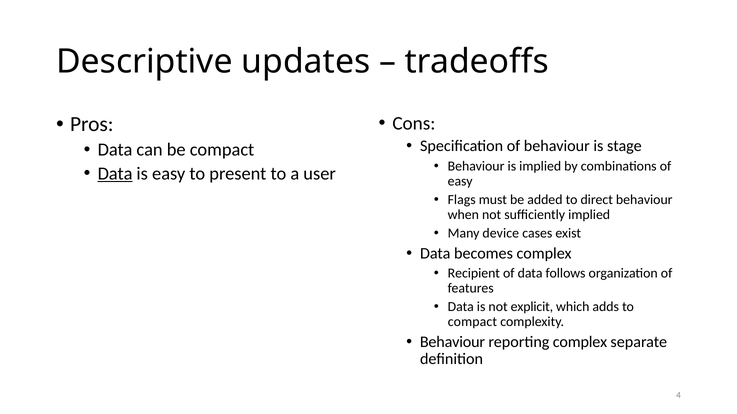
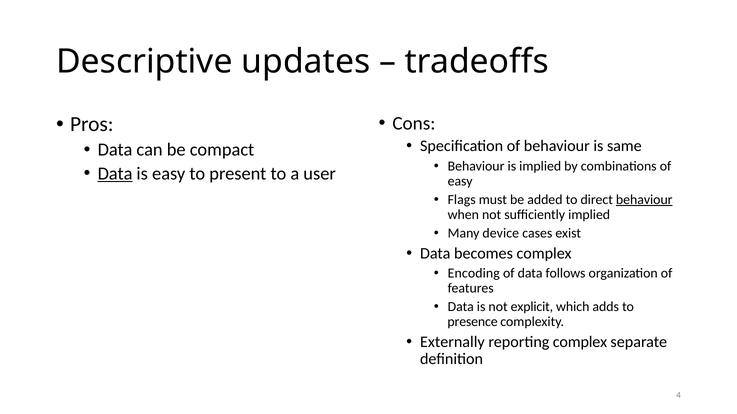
stage: stage -> same
behaviour at (644, 200) underline: none -> present
Recipient: Recipient -> Encoding
compact at (472, 322): compact -> presence
Behaviour at (452, 342): Behaviour -> Externally
